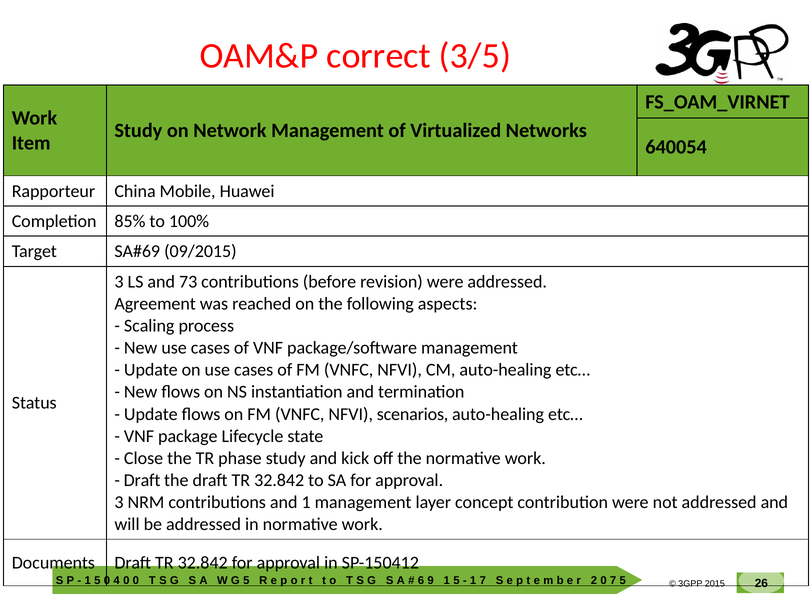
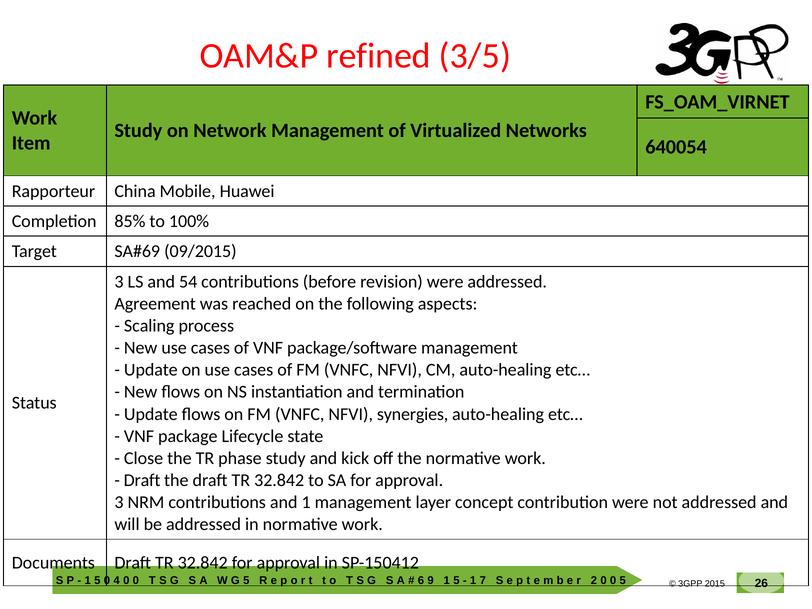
correct: correct -> refined
73: 73 -> 54
scenarios: scenarios -> synergies
7 at (613, 580): 7 -> 0
